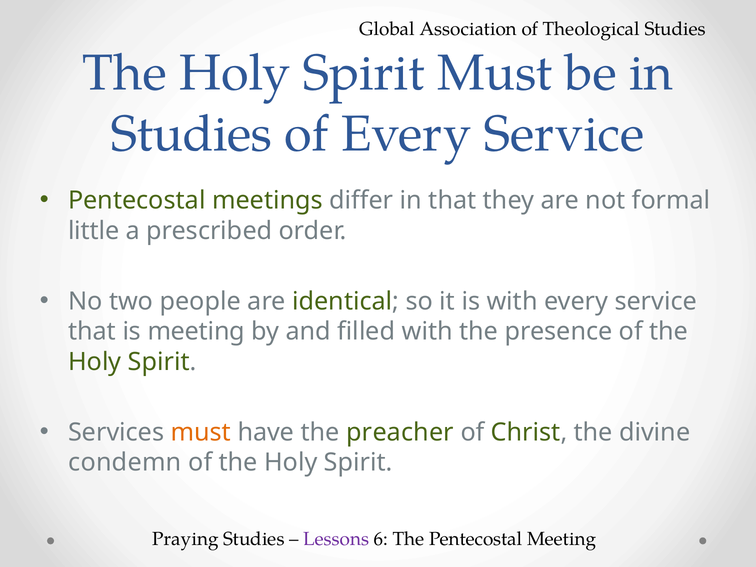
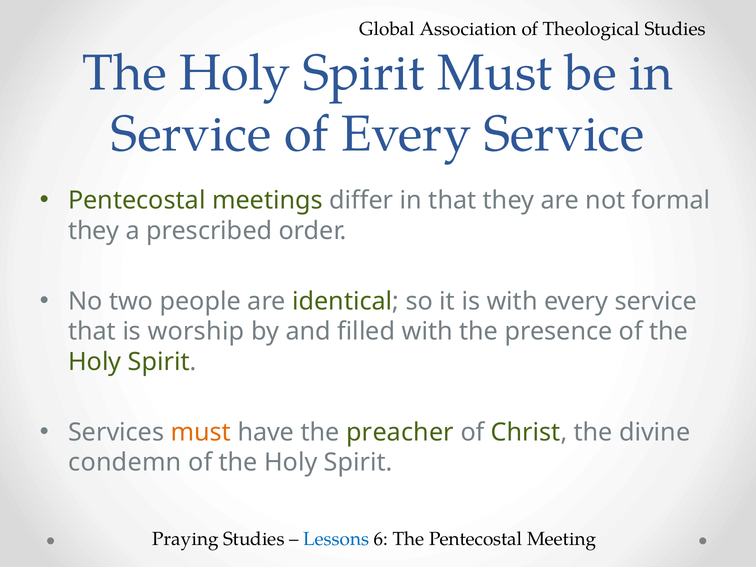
Studies at (192, 134): Studies -> Service
little at (94, 231): little -> they
is meeting: meeting -> worship
Lessons colour: purple -> blue
